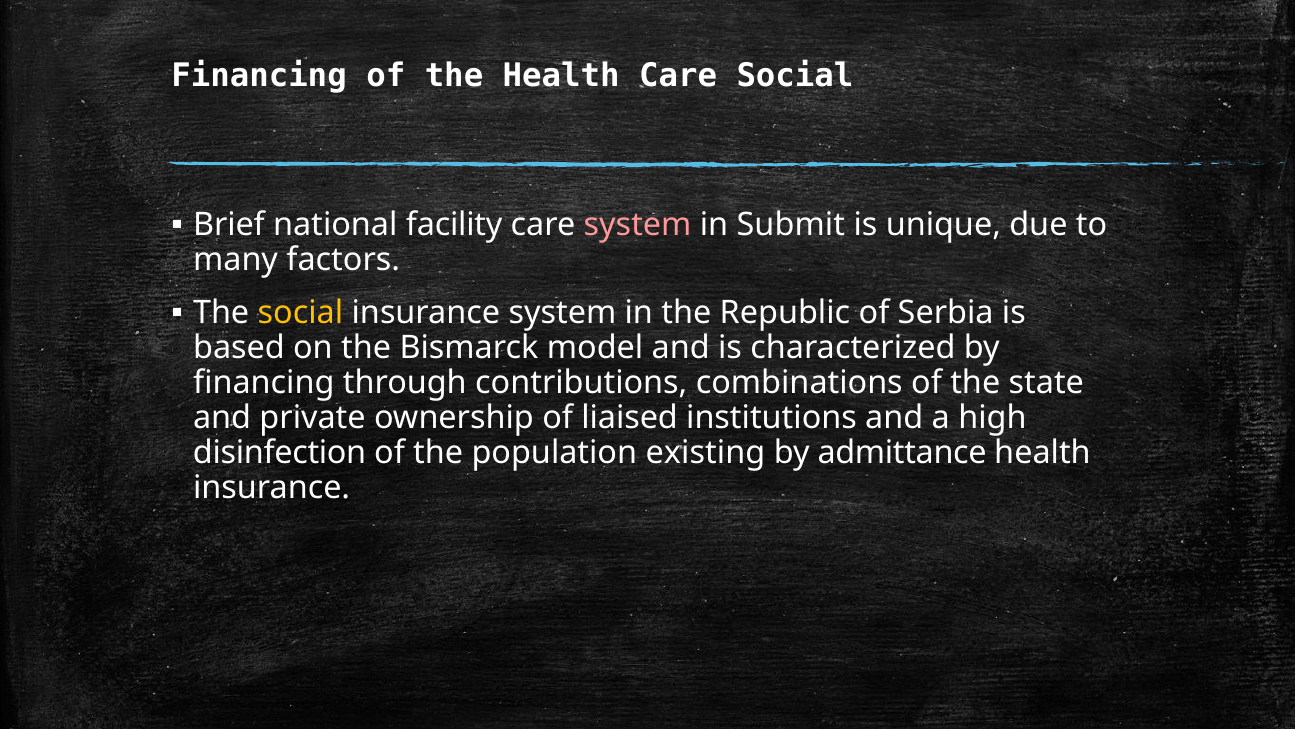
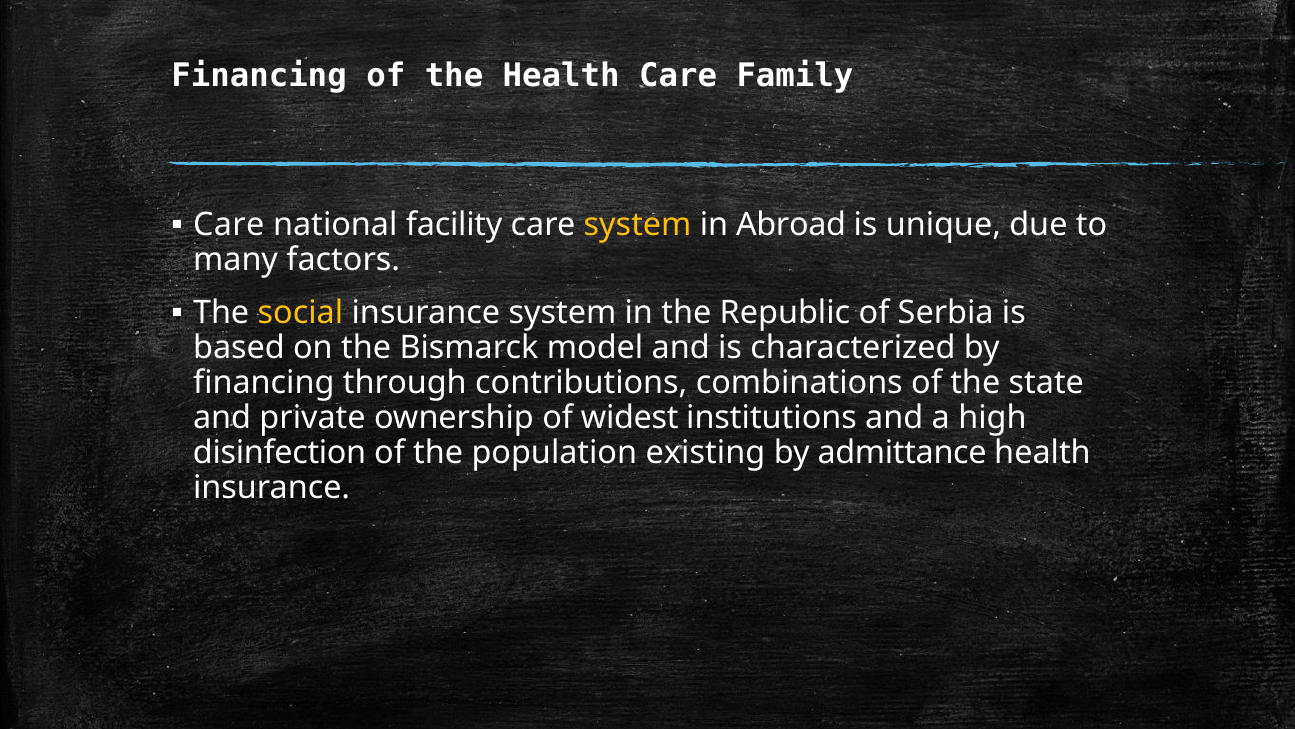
Care Social: Social -> Family
Brief at (229, 225): Brief -> Care
system at (638, 225) colour: pink -> yellow
Submit: Submit -> Abroad
liaised: liaised -> widest
